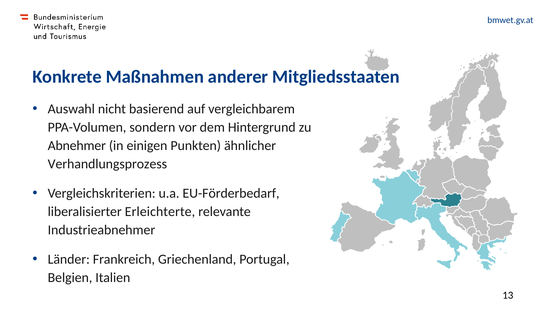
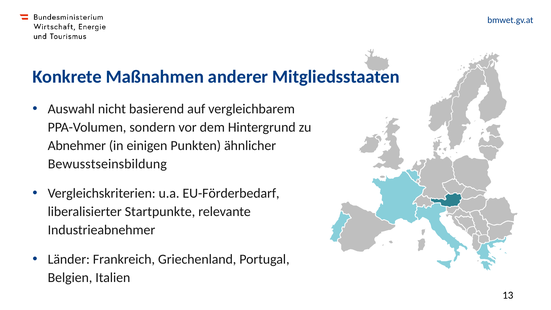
Verhandlungsprozess: Verhandlungsprozess -> Bewusstseinsbildung
Erleichterte: Erleichterte -> Startpunkte
